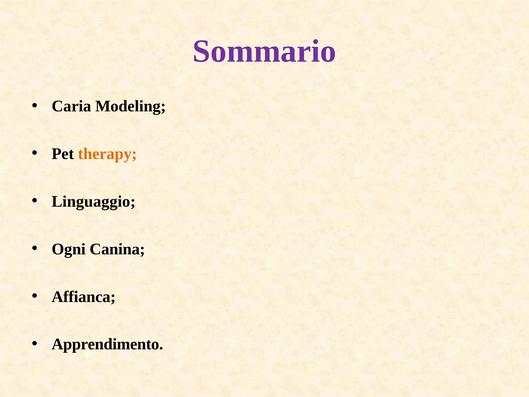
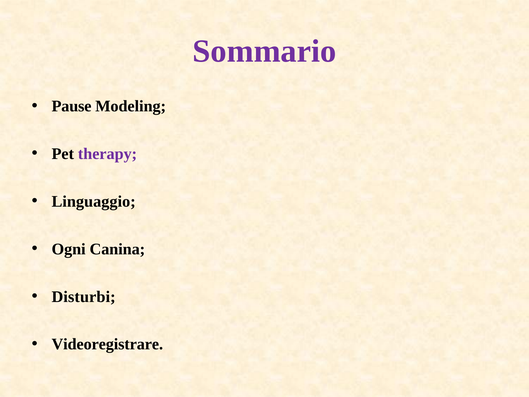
Caria: Caria -> Pause
therapy colour: orange -> purple
Affianca: Affianca -> Disturbi
Apprendimento: Apprendimento -> Videoregistrare
